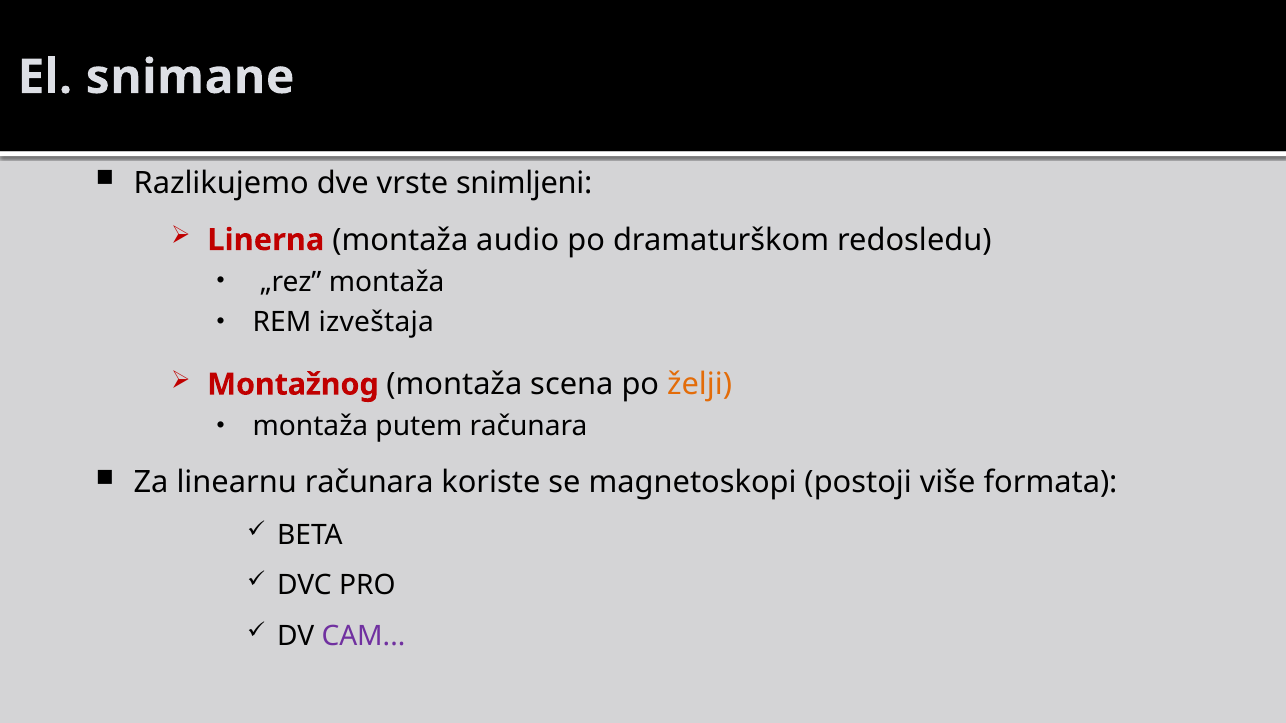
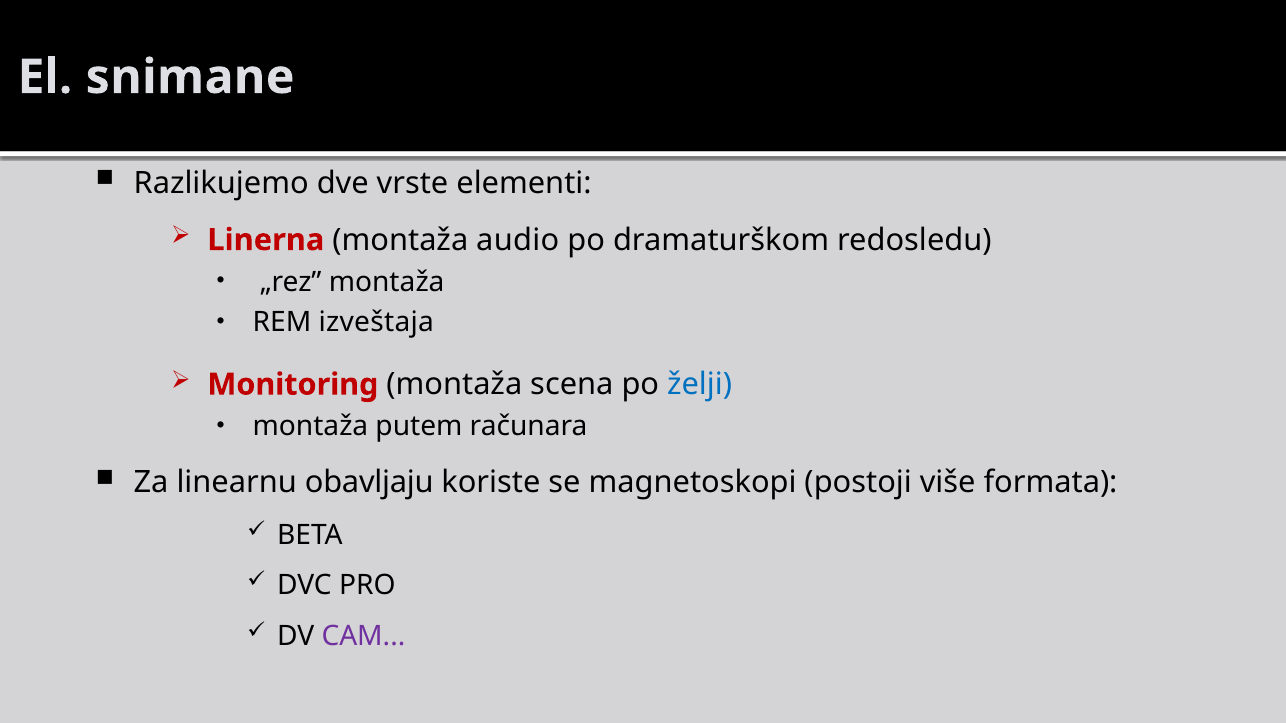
snimljeni: snimljeni -> elementi
Montažnog: Montažnog -> Monitoring
želji colour: orange -> blue
linearnu računara: računara -> obavljaju
